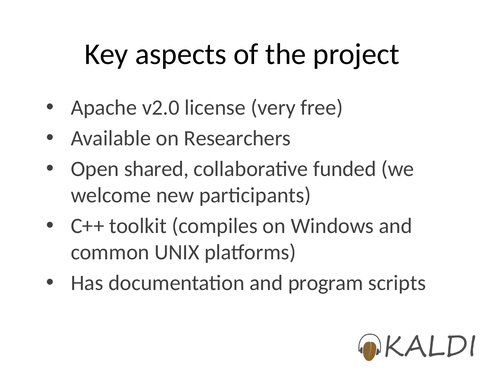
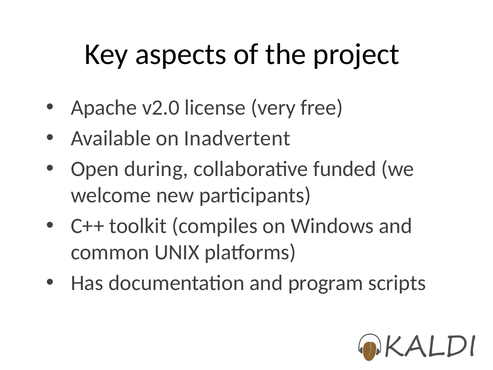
Researchers: Researchers -> Inadvertent
shared: shared -> during
